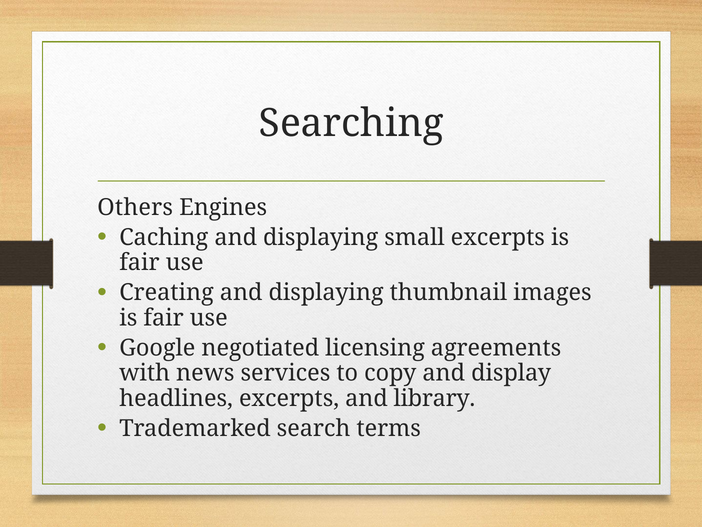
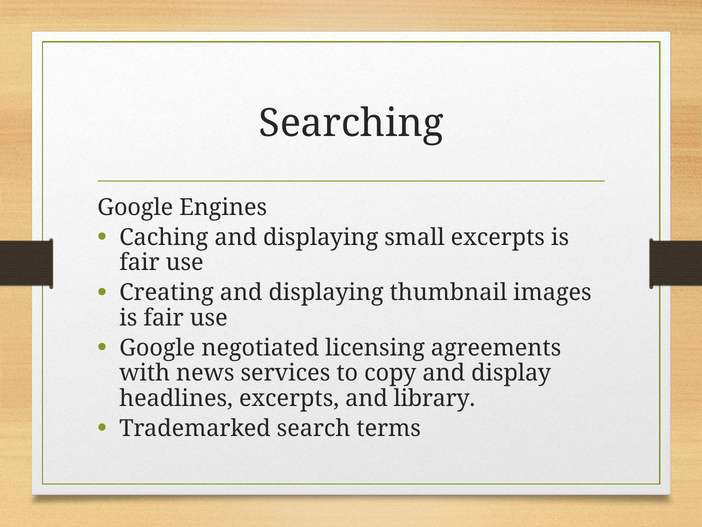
Others at (135, 207): Others -> Google
